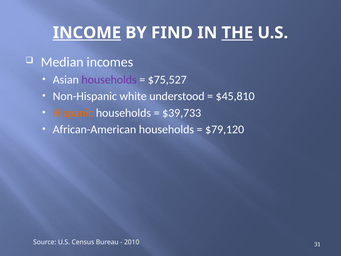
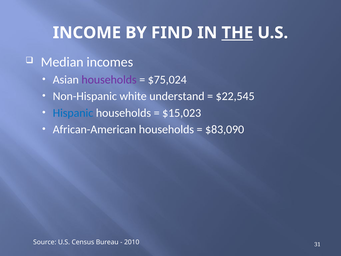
INCOME underline: present -> none
$75,527: $75,527 -> $75,024
understood: understood -> understand
$45,810: $45,810 -> $22,545
Hispanic colour: orange -> blue
$39,733: $39,733 -> $15,023
$79,120: $79,120 -> $83,090
